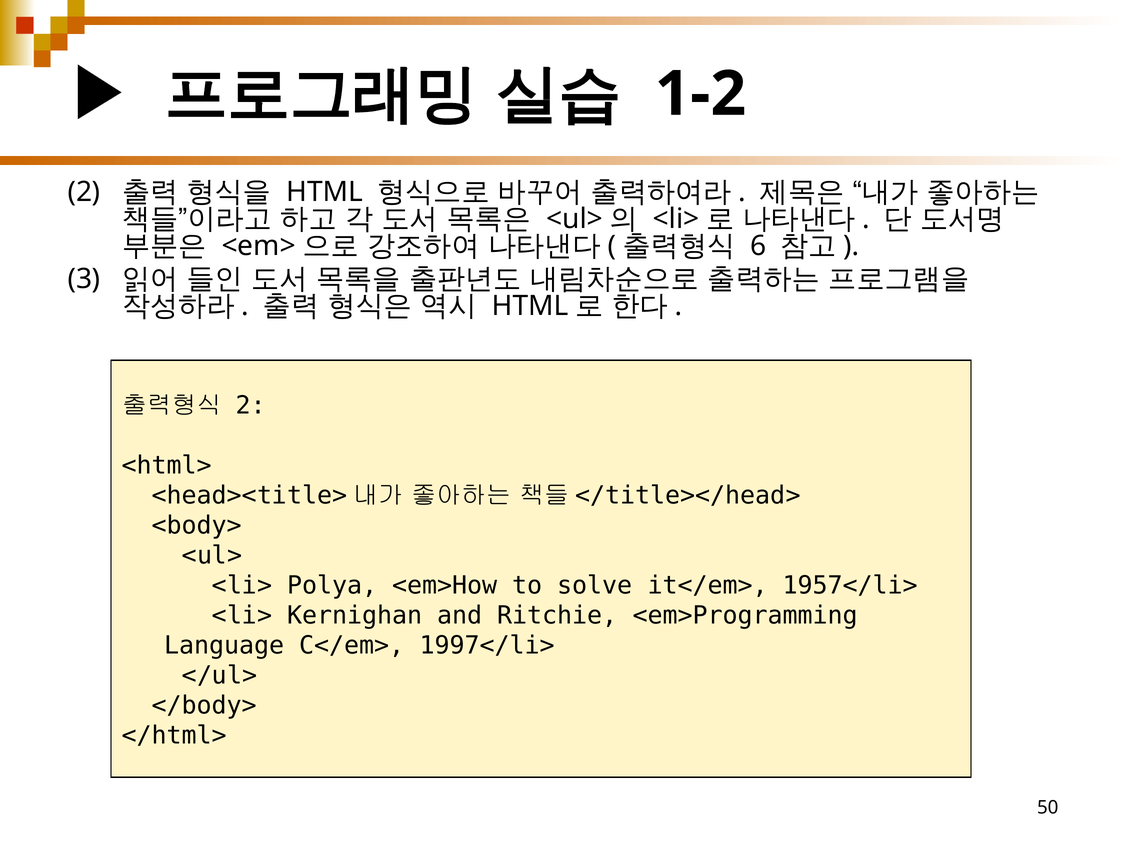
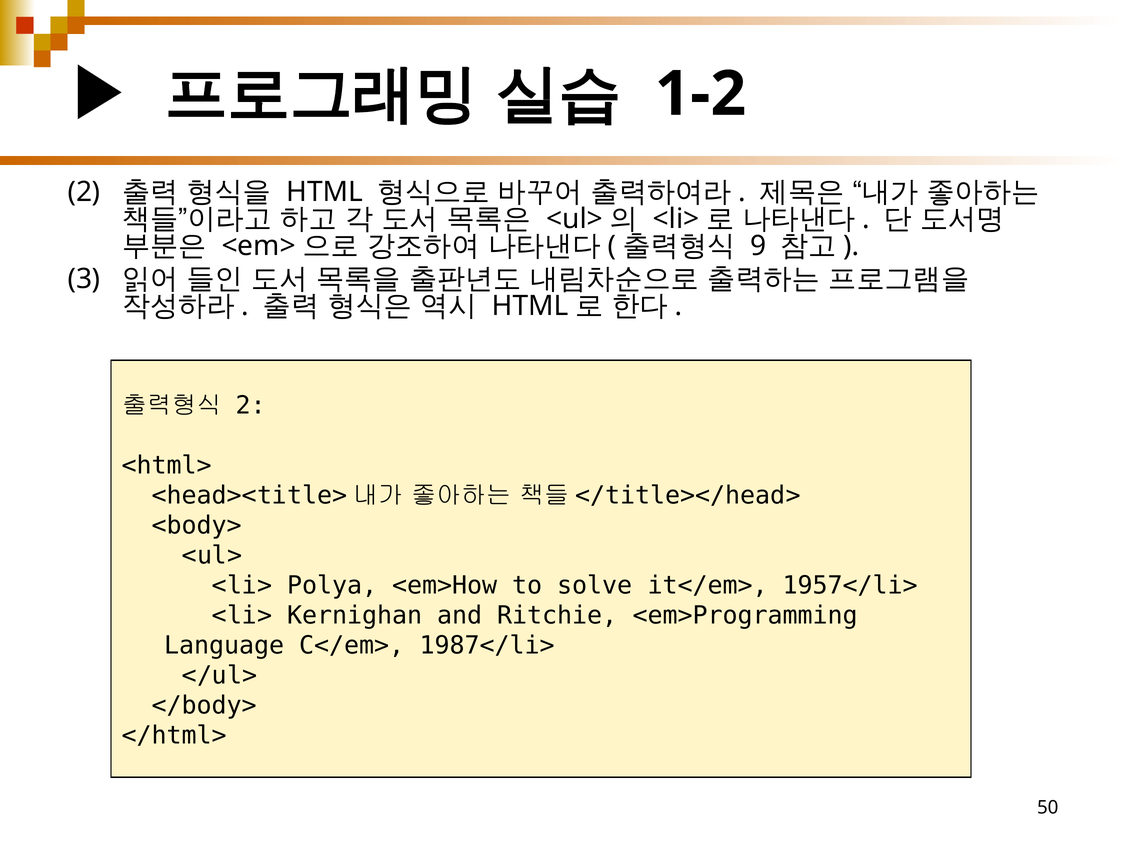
6: 6 -> 9
1997</li>: 1997</li> -> 1987</li>
